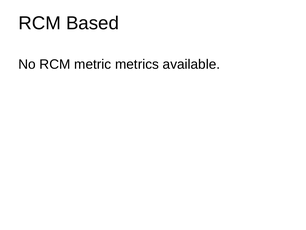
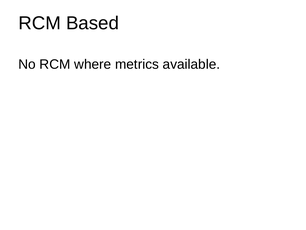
metric: metric -> where
